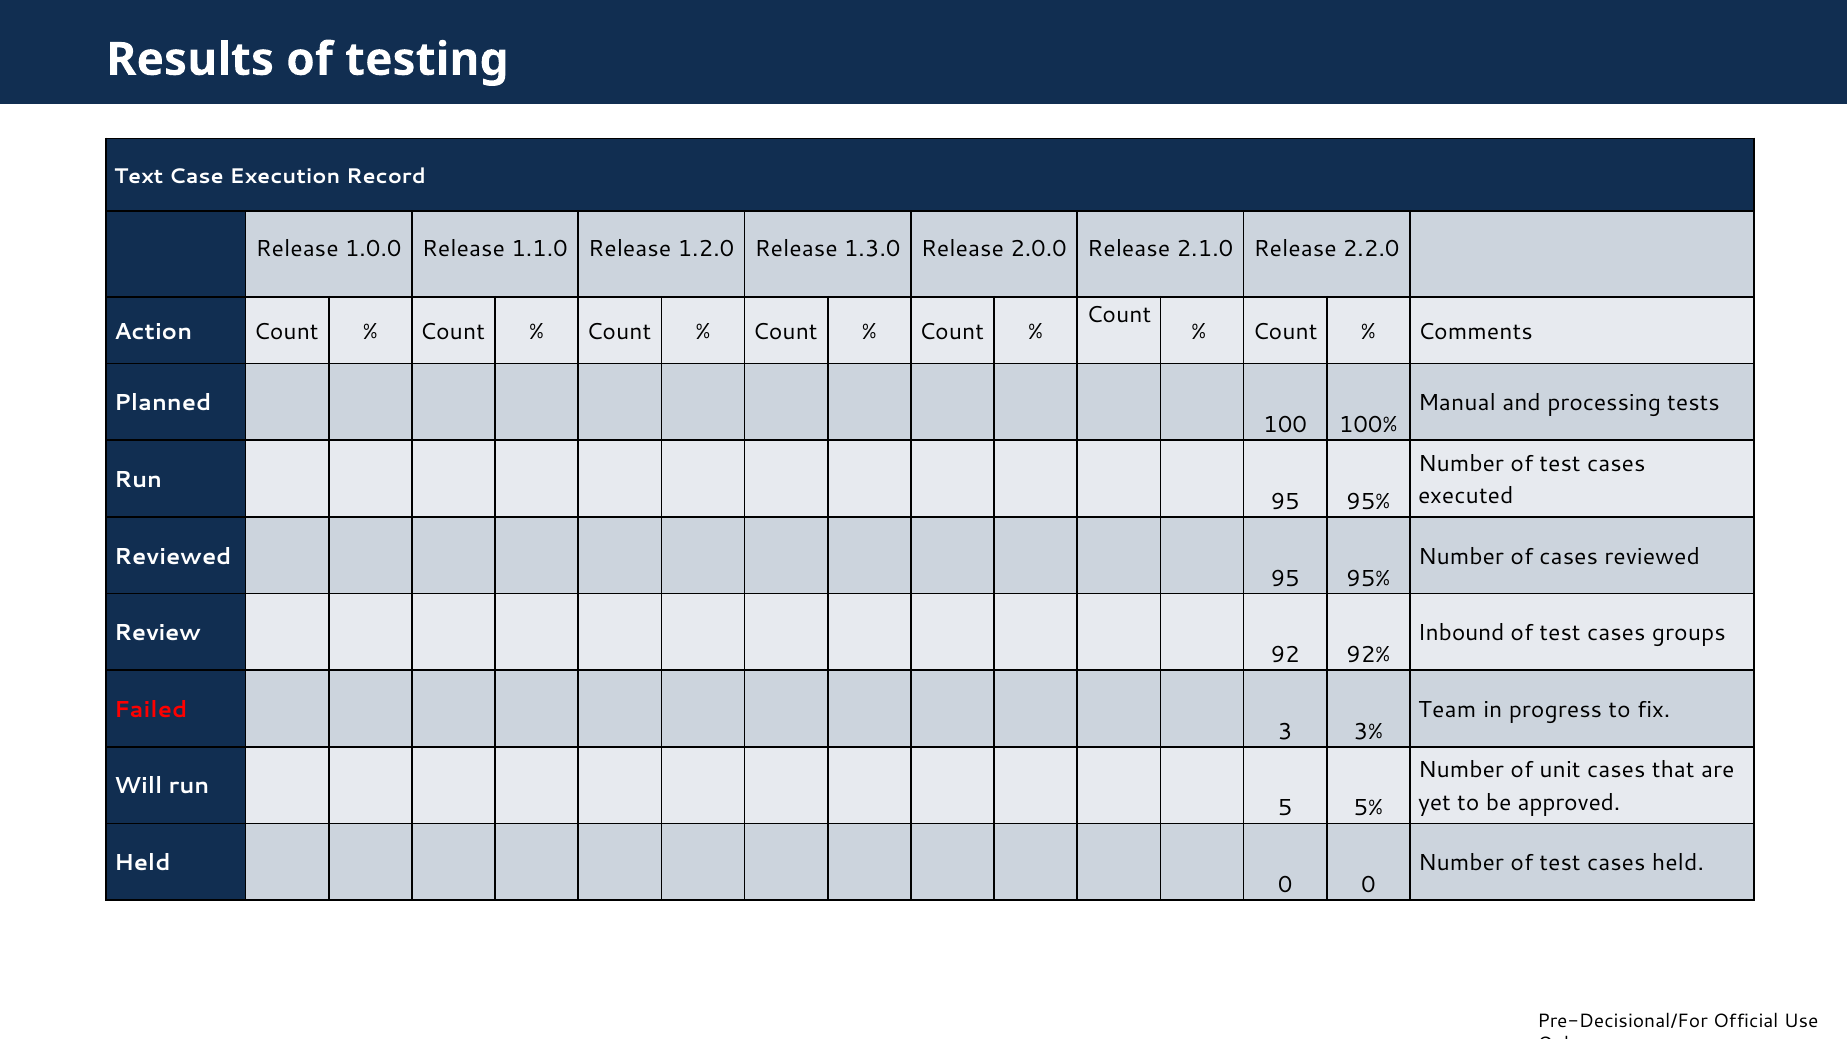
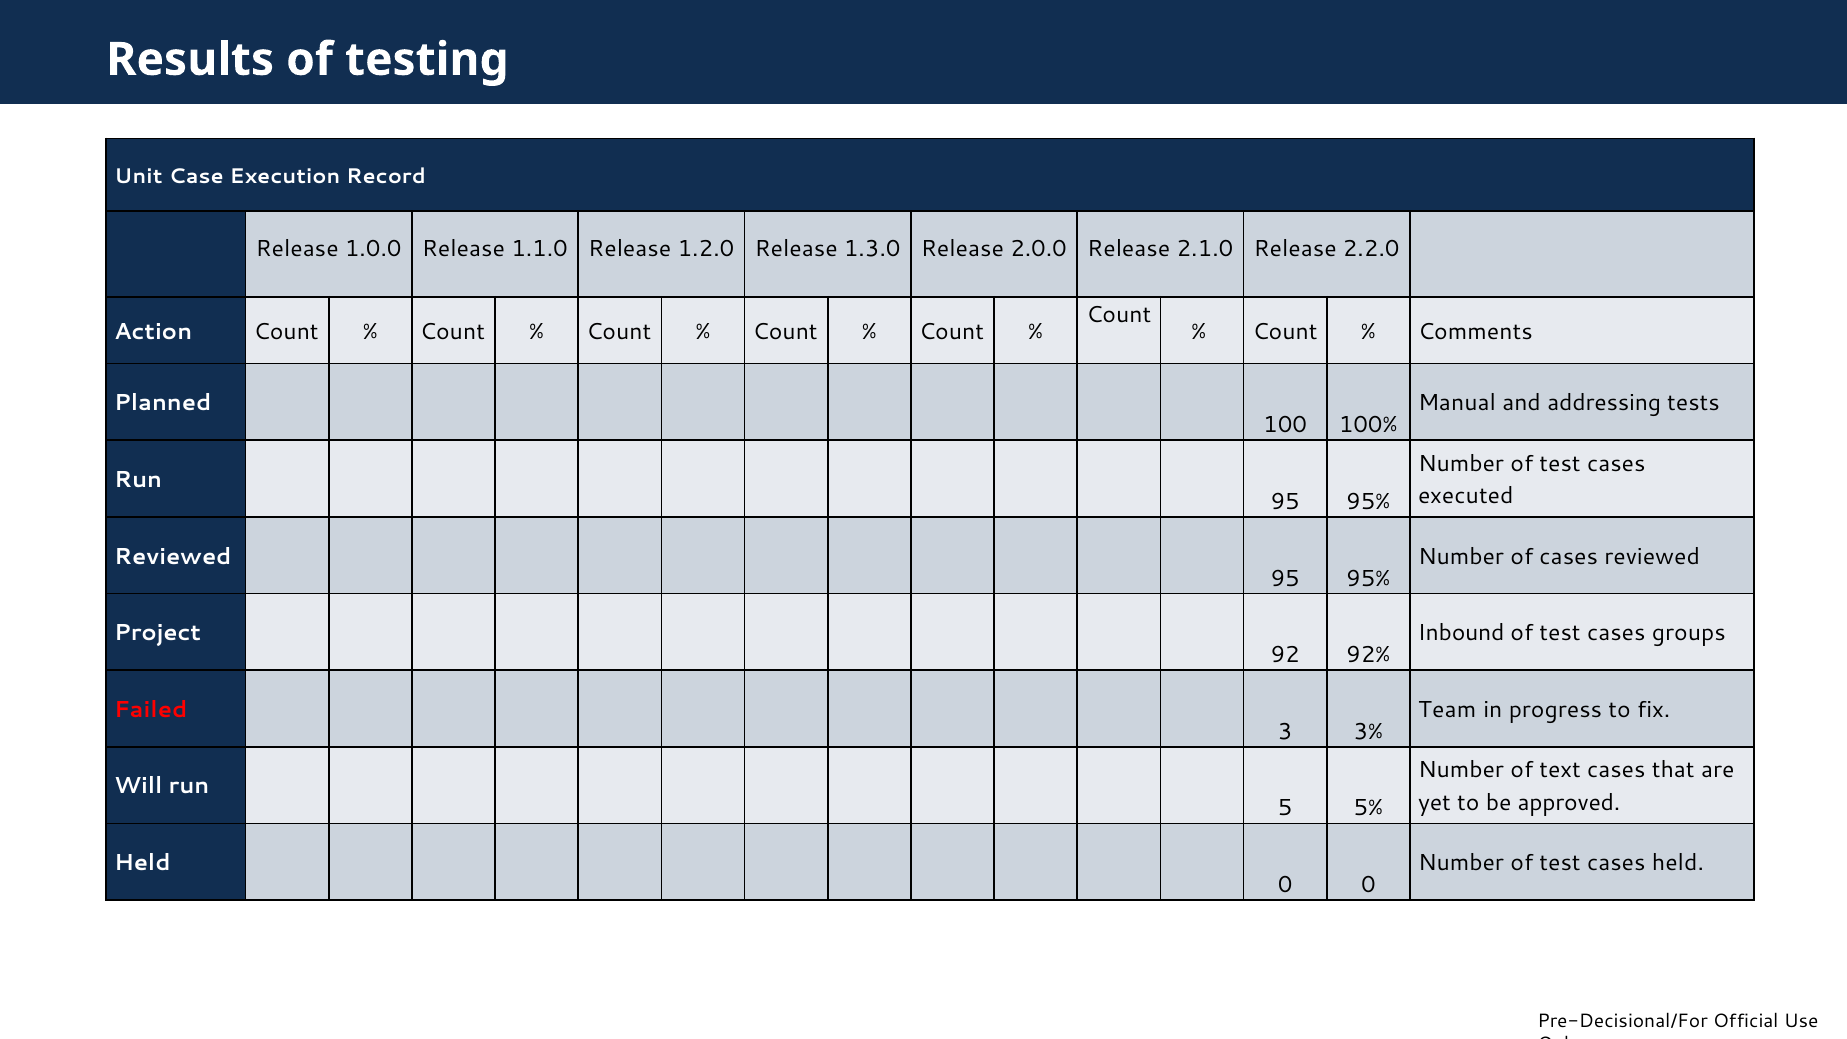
Text: Text -> Unit
processing: processing -> addressing
Review: Review -> Project
unit: unit -> text
